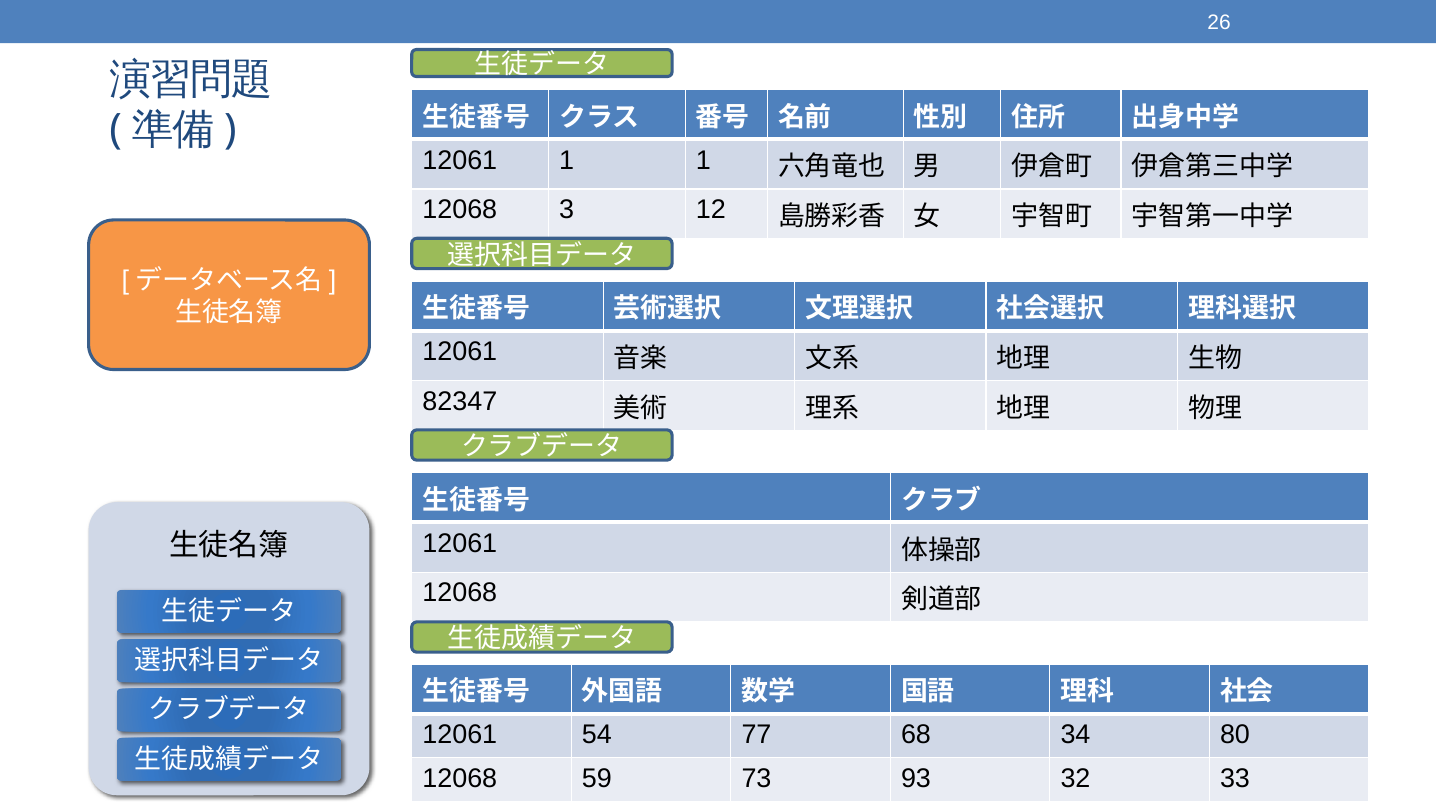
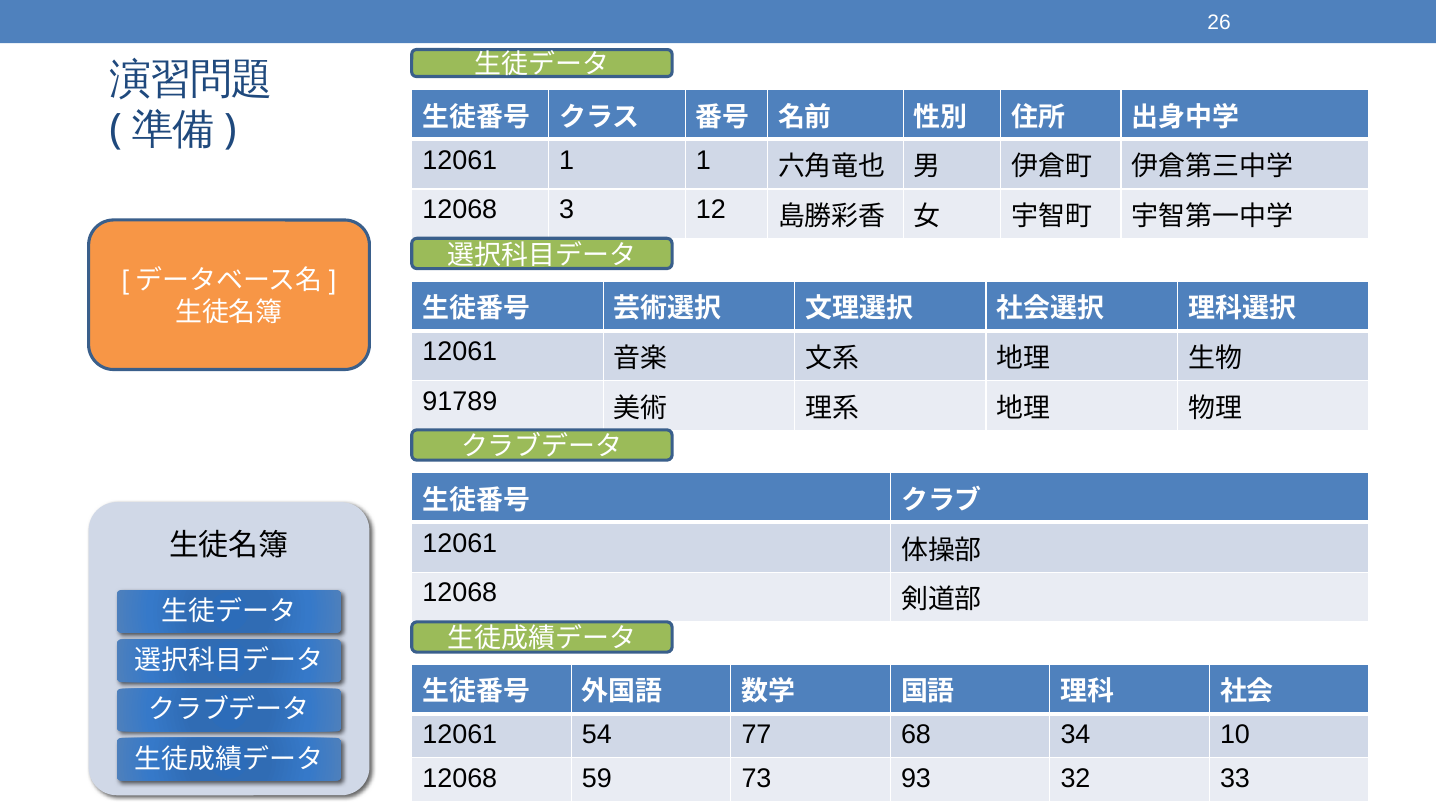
82347: 82347 -> 91789
80: 80 -> 10
